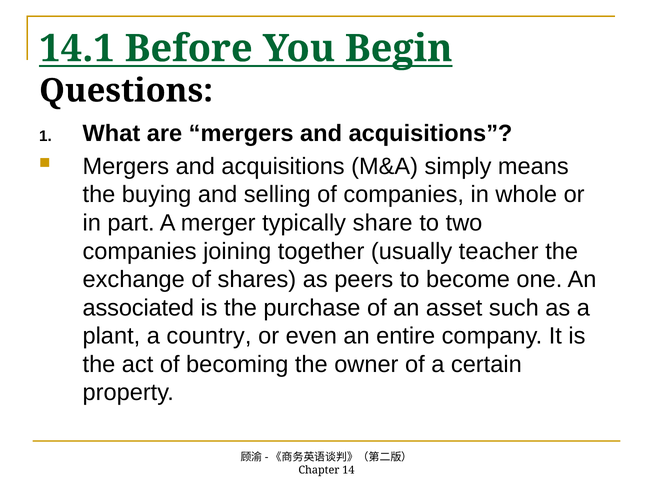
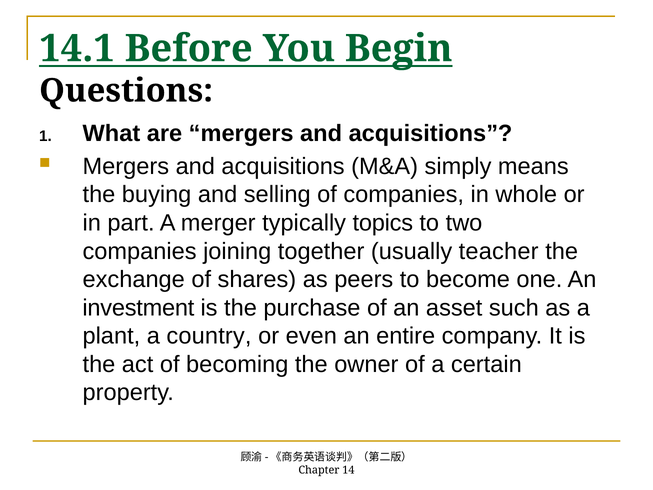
share: share -> topics
associated: associated -> investment
